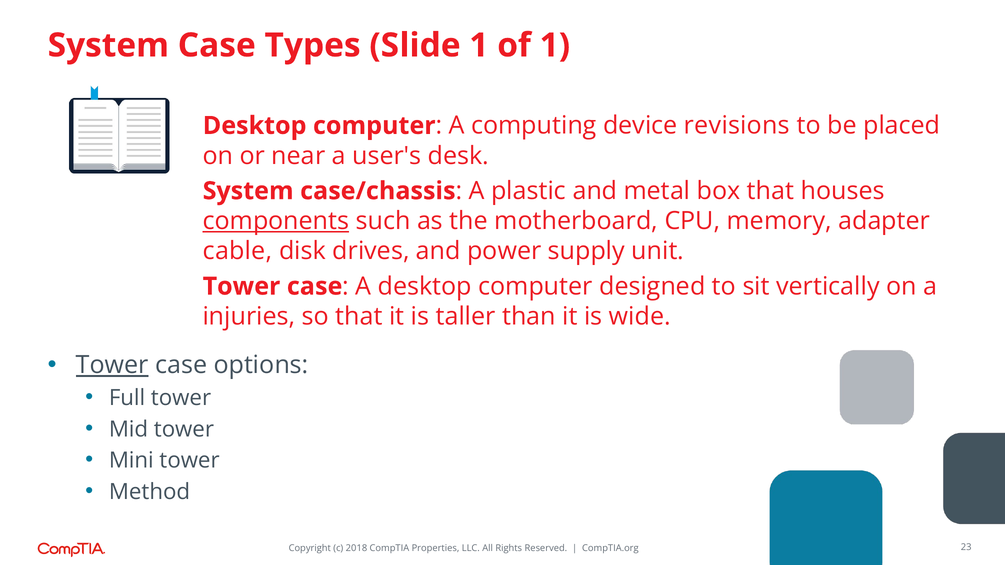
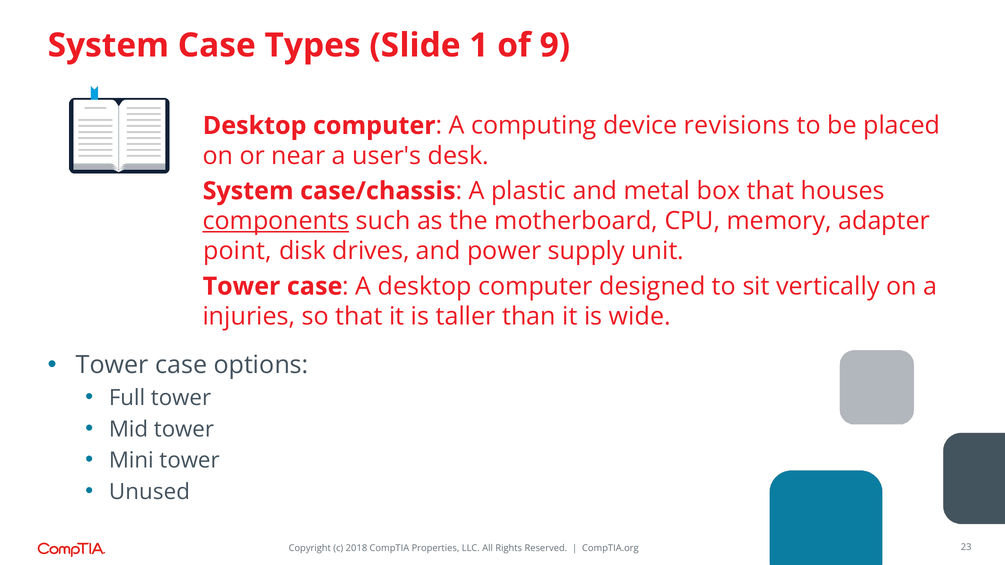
of 1: 1 -> 9
cable: cable -> point
Tower at (112, 365) underline: present -> none
Method: Method -> Unused
